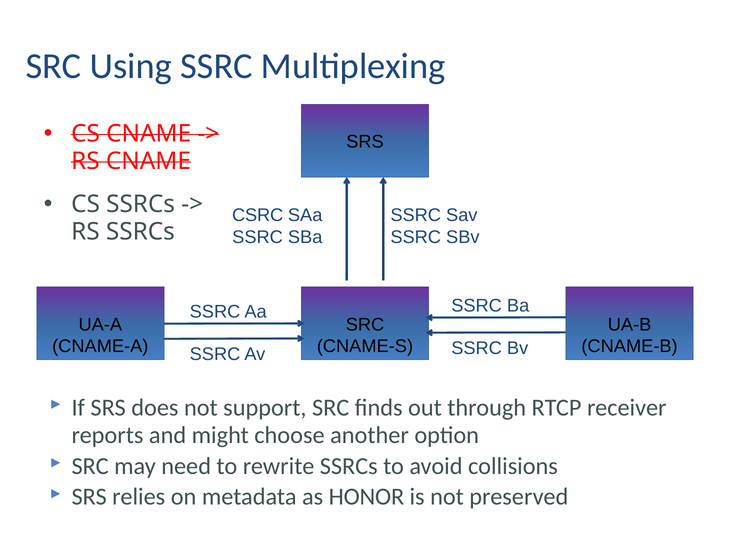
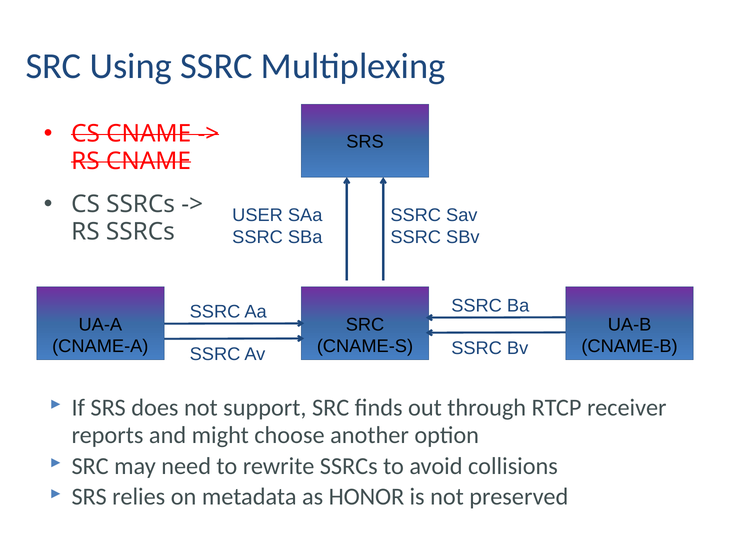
CSRC: CSRC -> USER
